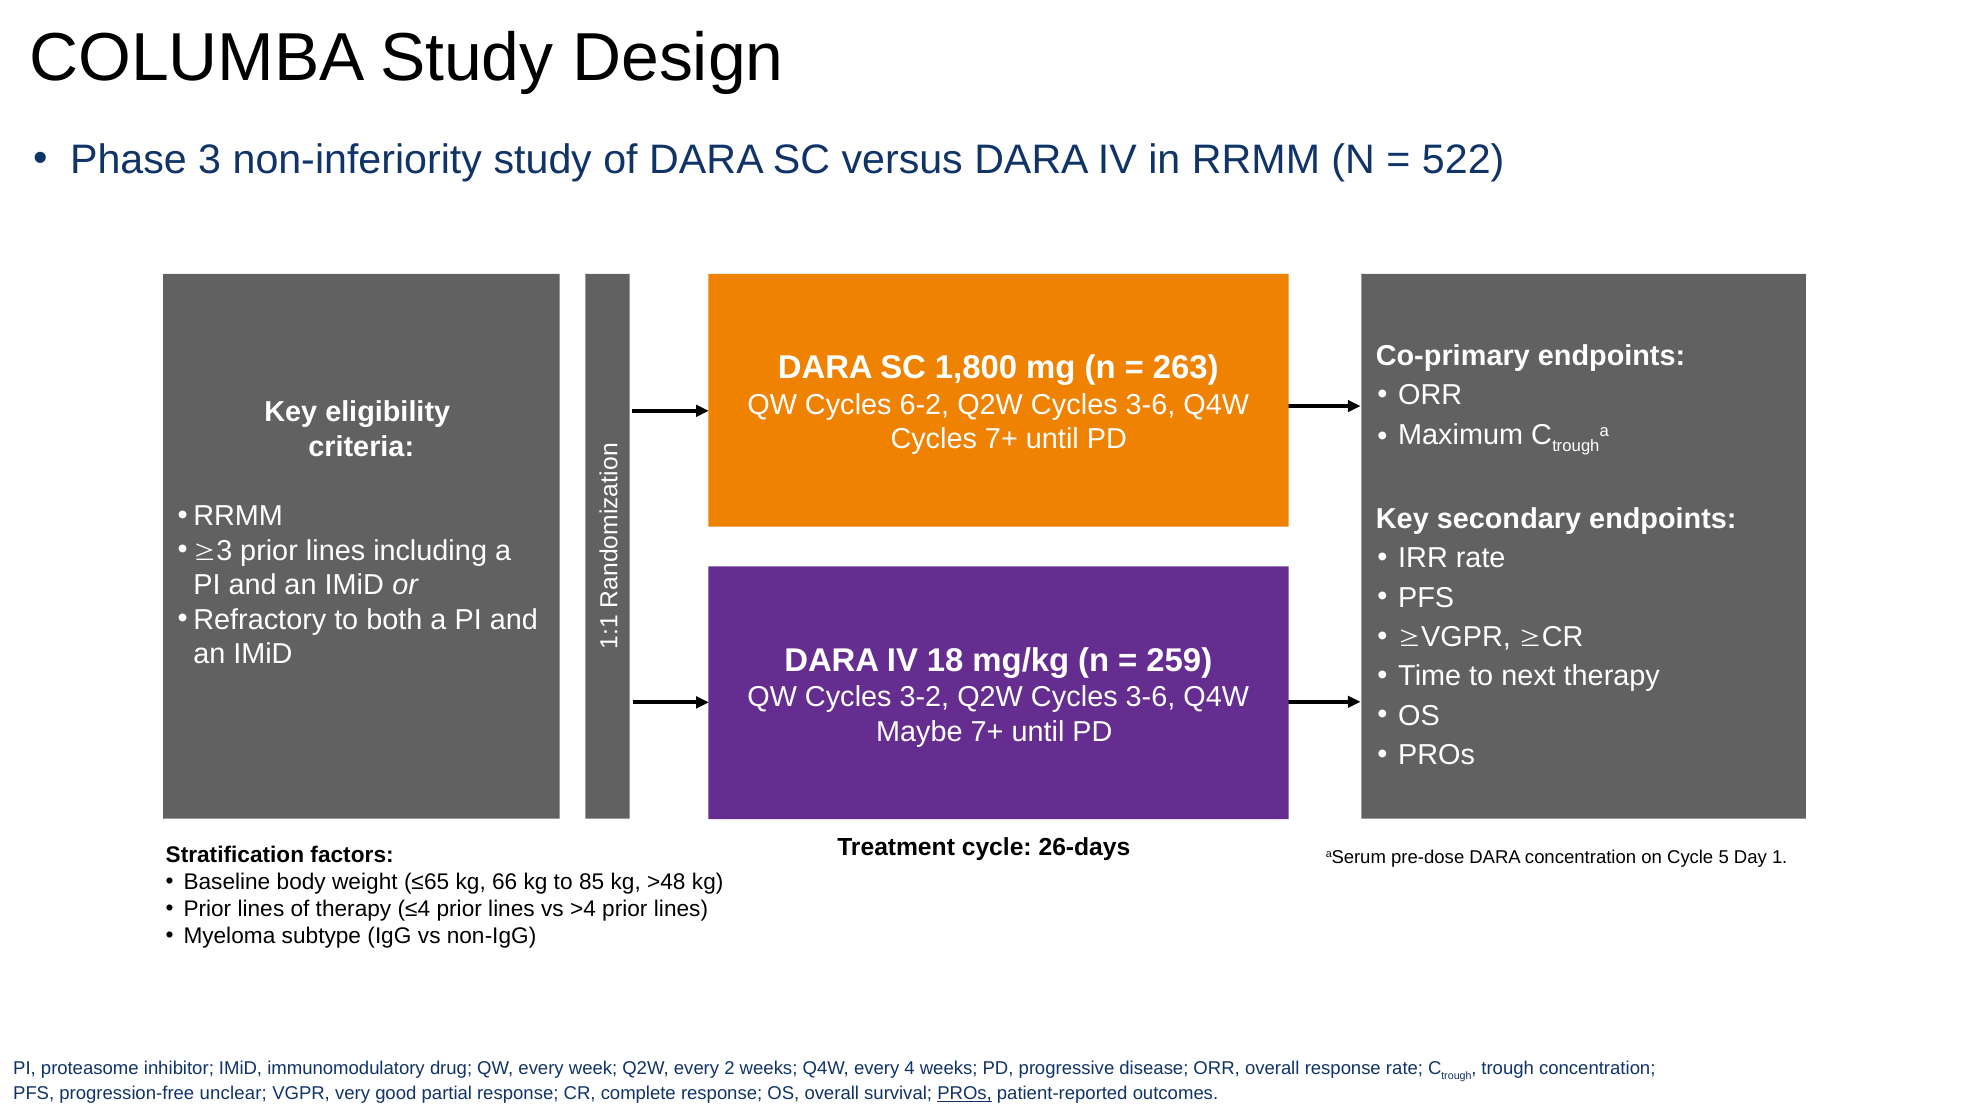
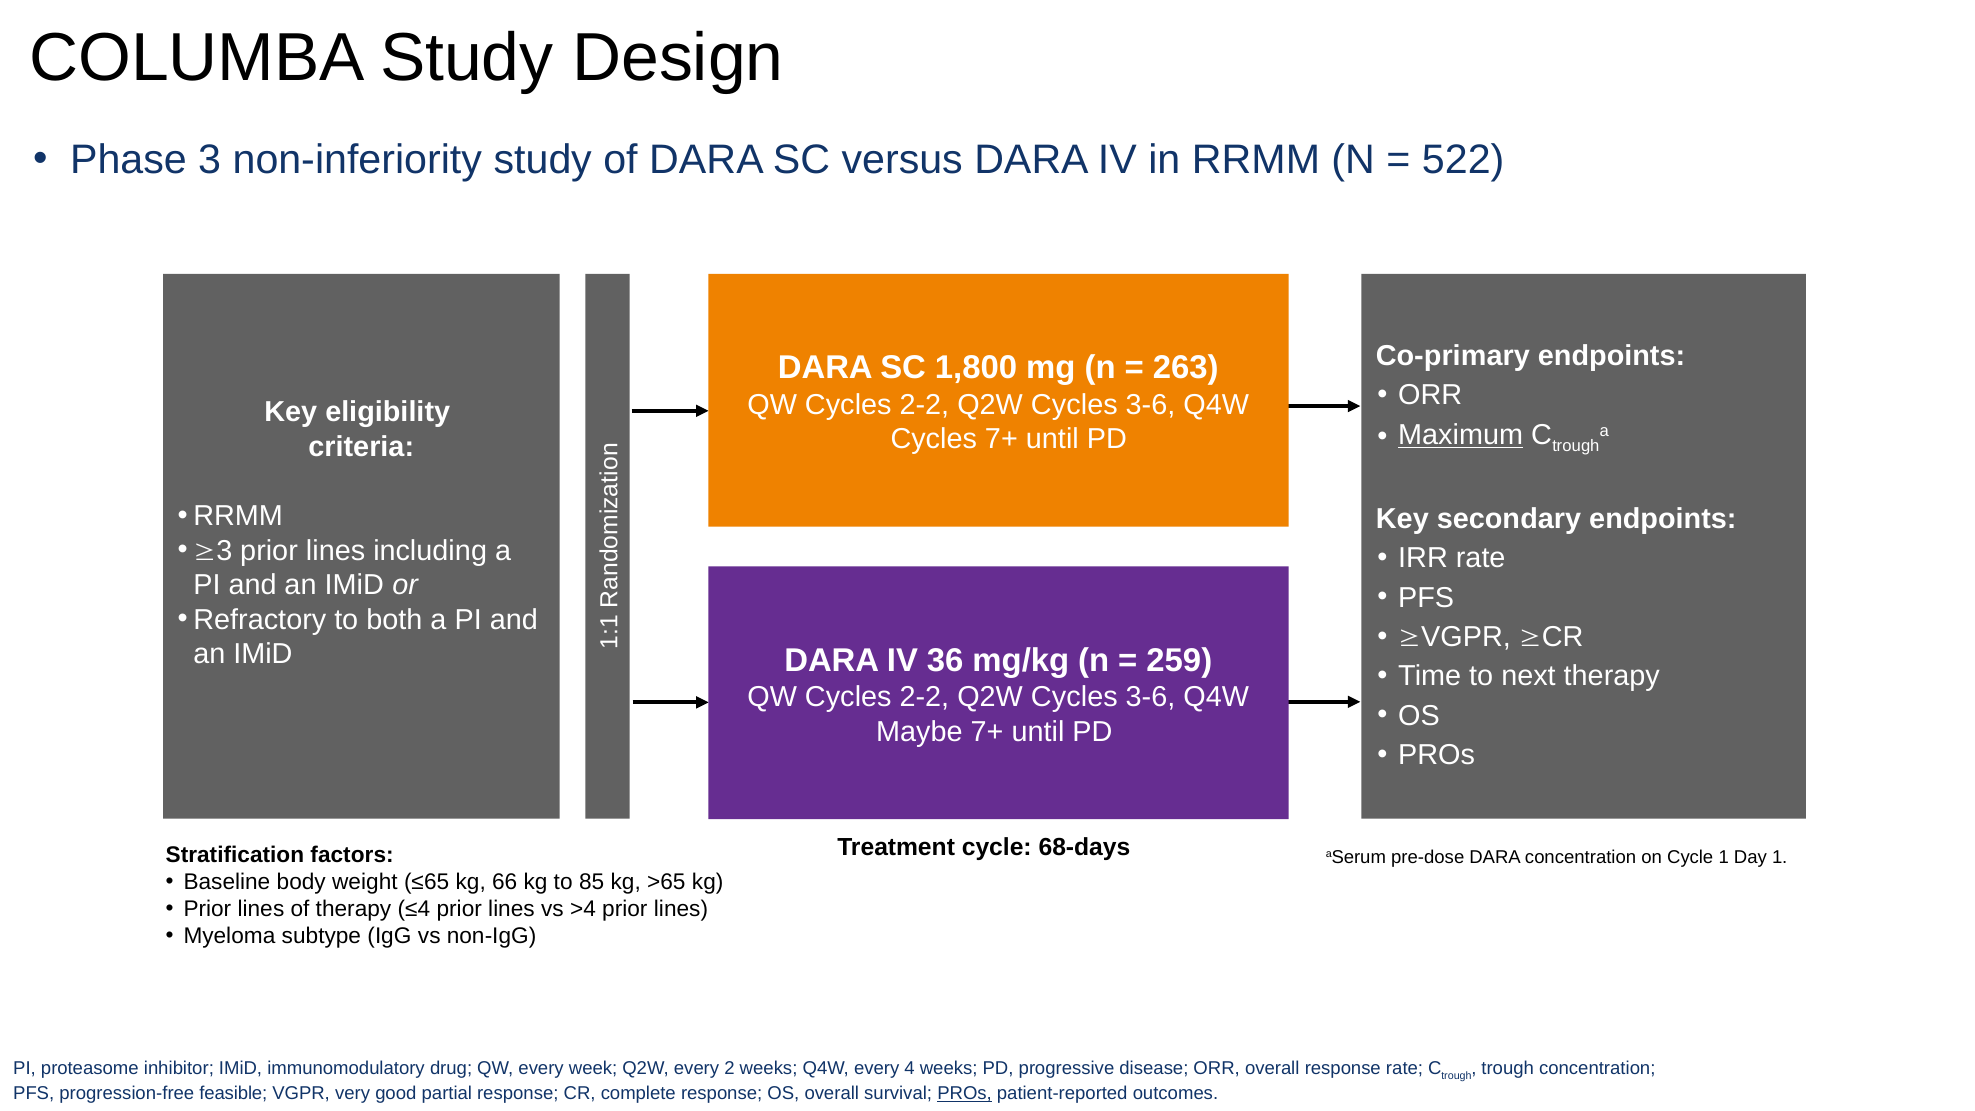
6-2 at (924, 405): 6-2 -> 2-2
Maximum underline: none -> present
18: 18 -> 36
3-2 at (924, 697): 3-2 -> 2-2
26-days: 26-days -> 68-days
Cycle 5: 5 -> 1
>48: >48 -> >65
unclear: unclear -> feasible
